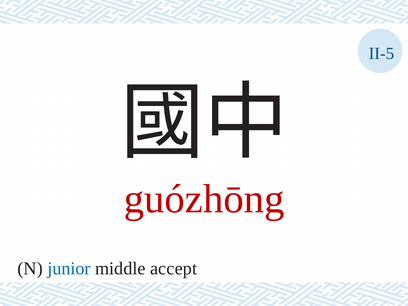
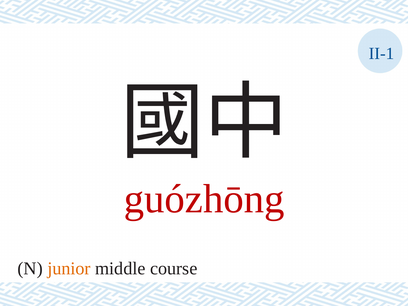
II-5: II-5 -> II-1
junior colour: blue -> orange
accept: accept -> course
